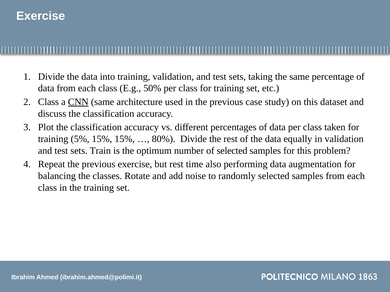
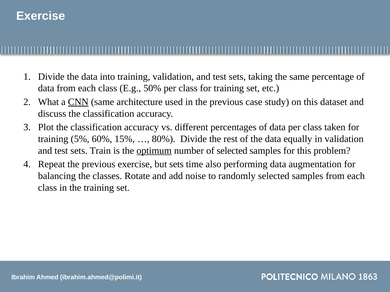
Class at (48, 102): Class -> What
5% 15%: 15% -> 60%
optimum underline: none -> present
but rest: rest -> sets
